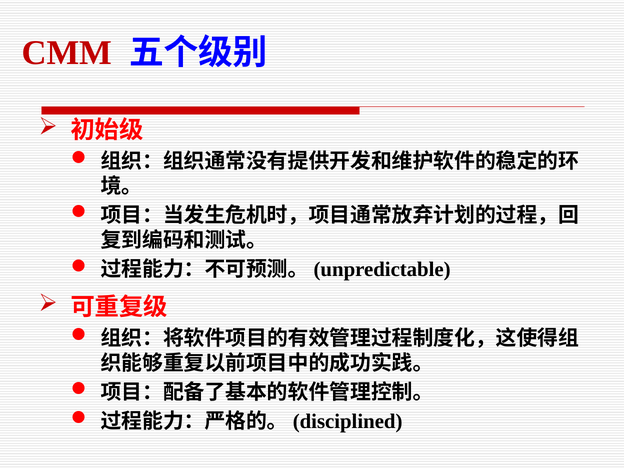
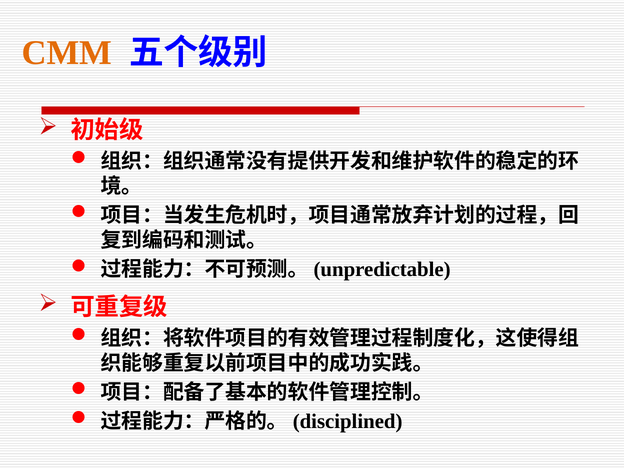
CMM colour: red -> orange
